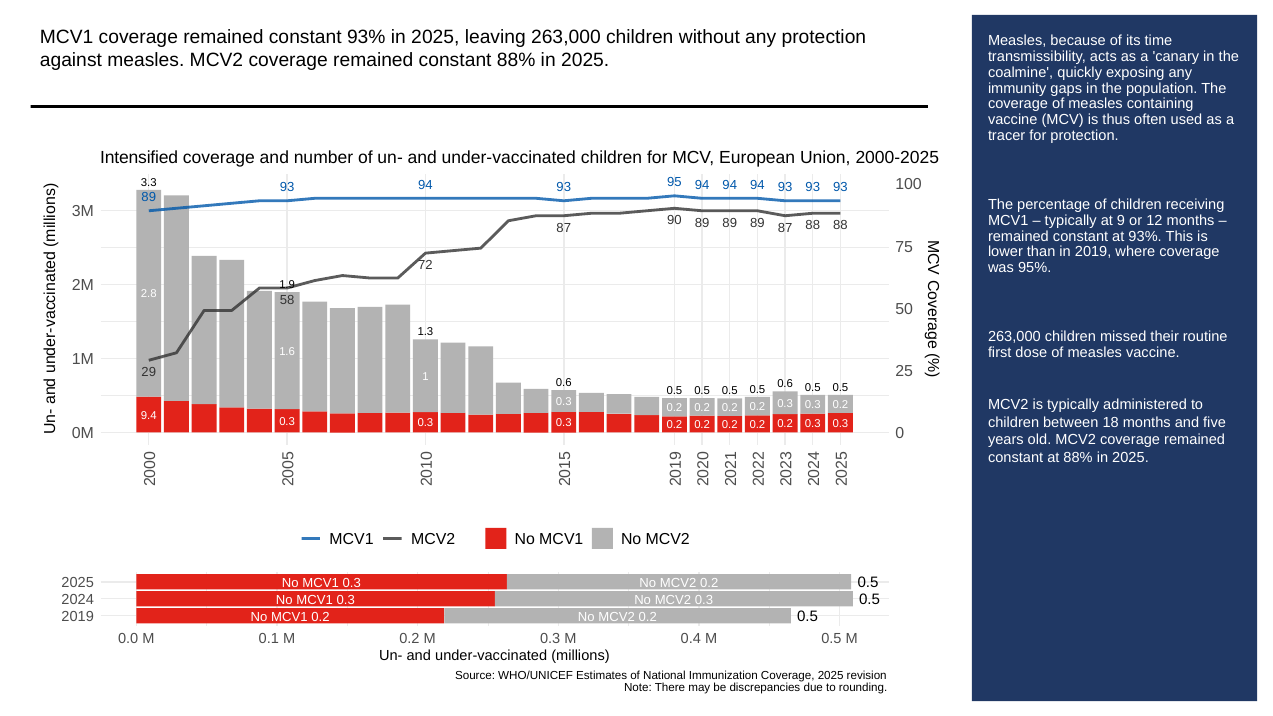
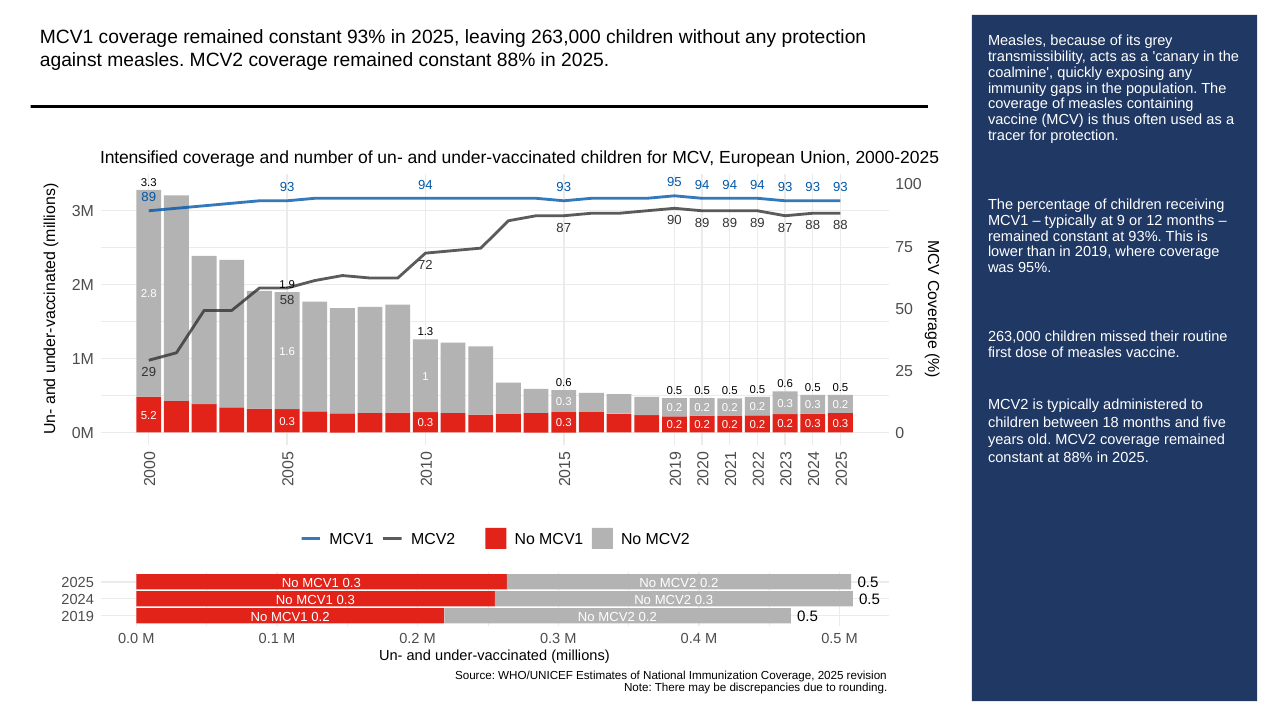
time: time -> grey
9.4: 9.4 -> 5.2
